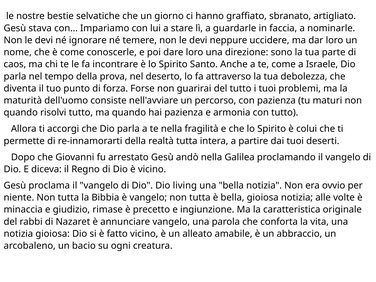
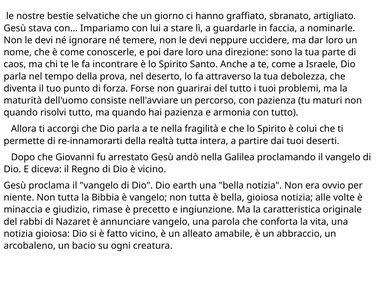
living: living -> earth
